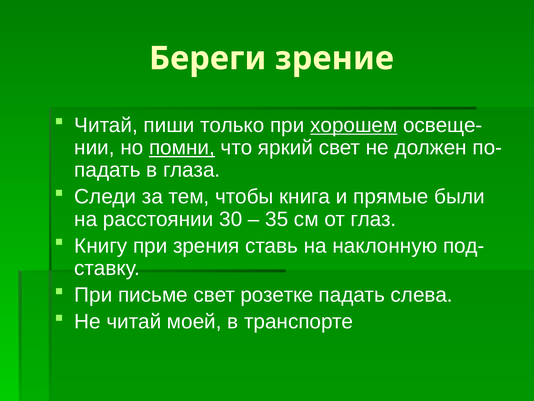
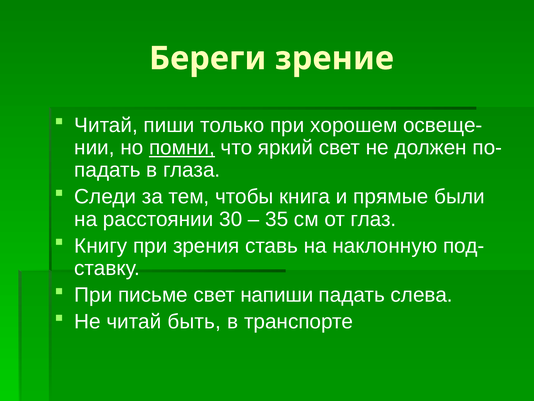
хорошем underline: present -> none
розетке: розетке -> напиши
моей: моей -> быть
